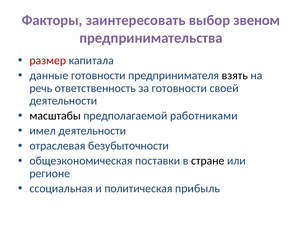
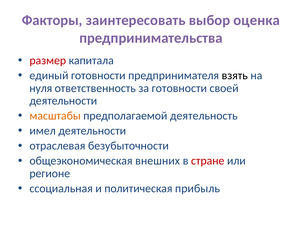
звеном: звеном -> оценка
данные: данные -> единый
речь: речь -> нуля
масштабы colour: black -> orange
работниками: работниками -> деятельность
поставки: поставки -> внешних
стране colour: black -> red
